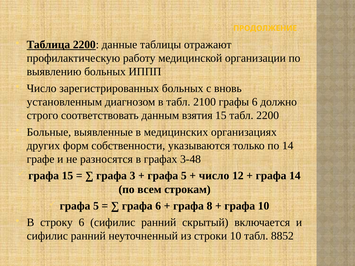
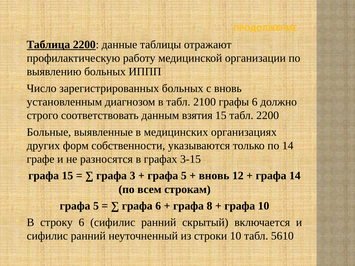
3-48: 3-48 -> 3-15
число at (214, 176): число -> вновь
8852: 8852 -> 5610
